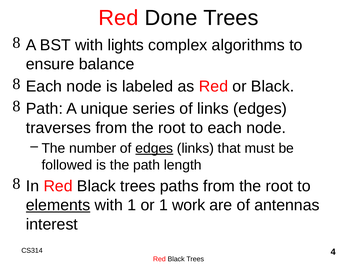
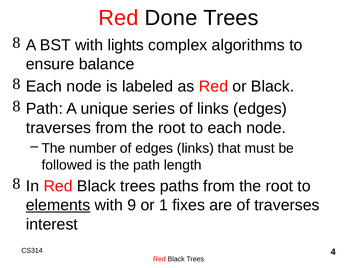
edges at (154, 148) underline: present -> none
with 1: 1 -> 9
work: work -> fixes
of antennas: antennas -> traverses
